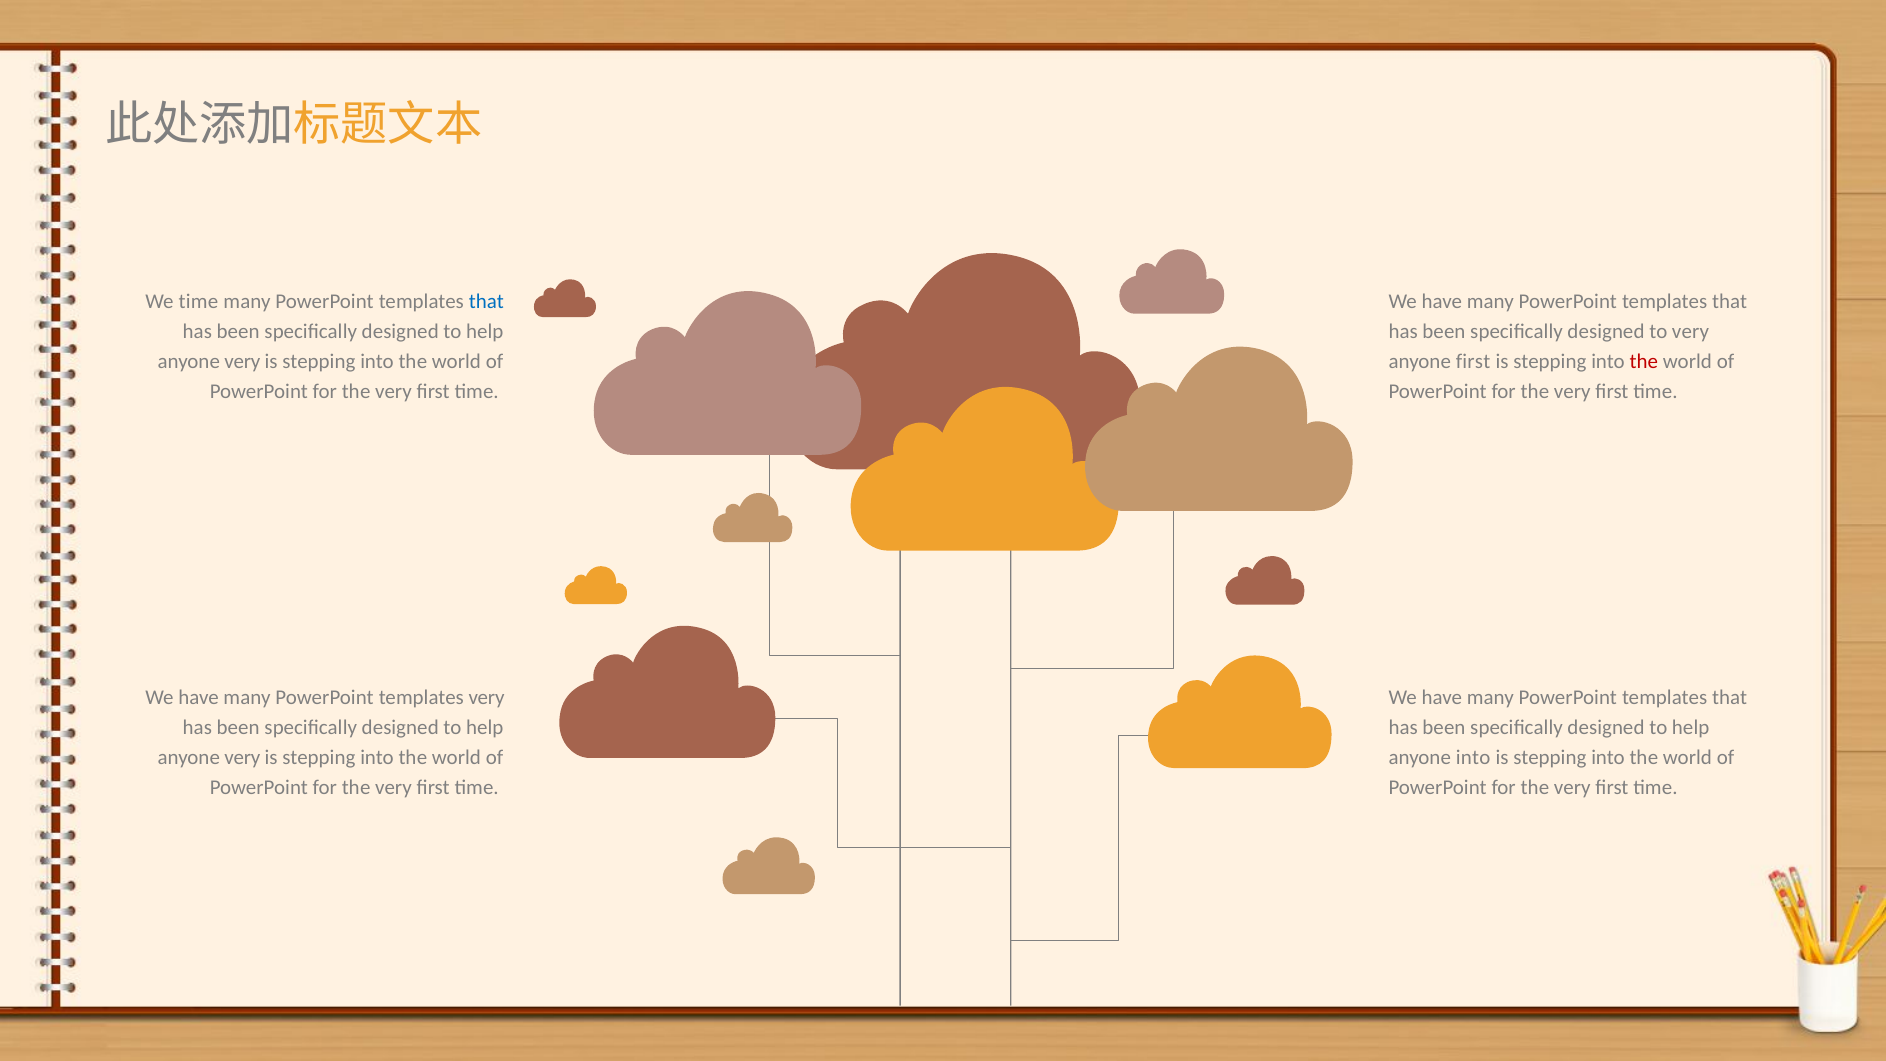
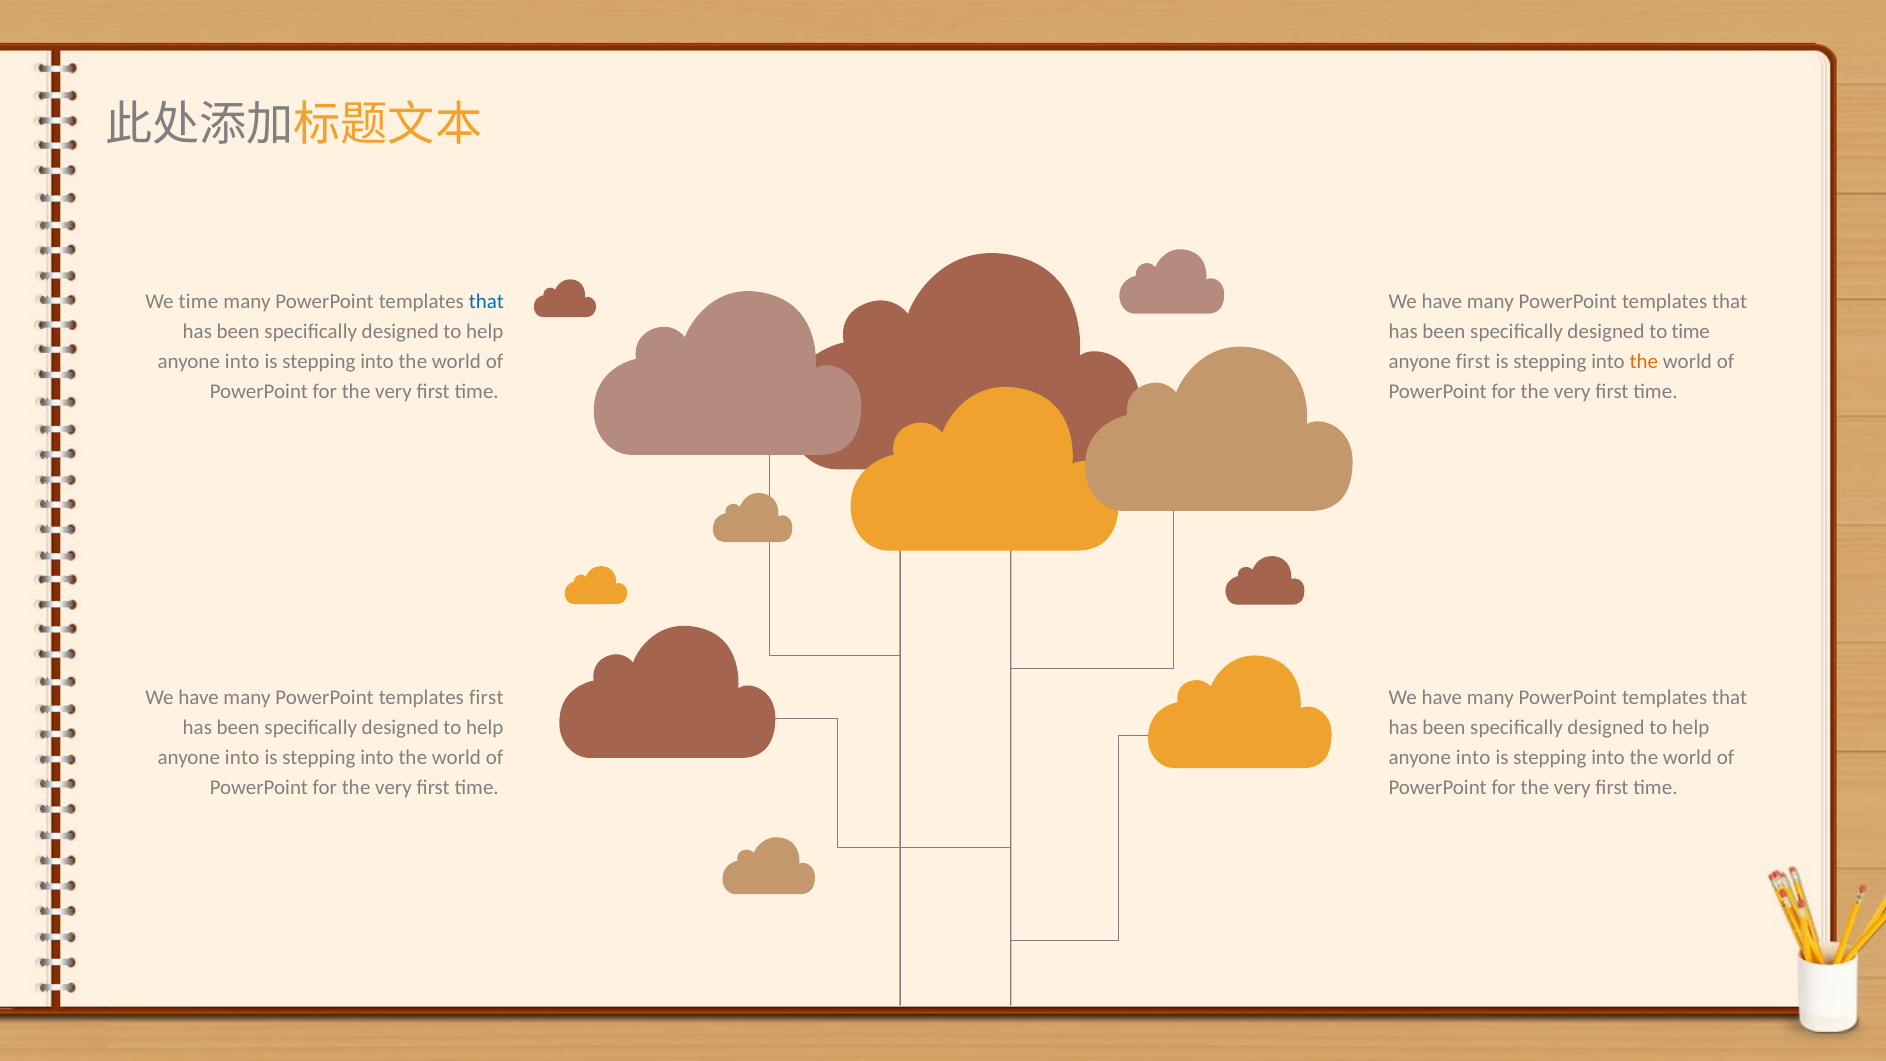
to very: very -> time
very at (242, 362): very -> into
the at (1644, 362) colour: red -> orange
templates very: very -> first
very at (242, 758): very -> into
